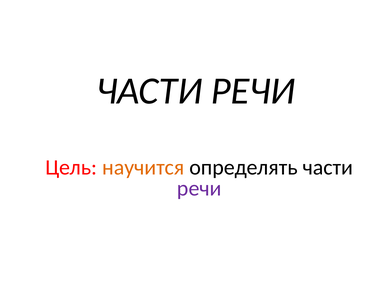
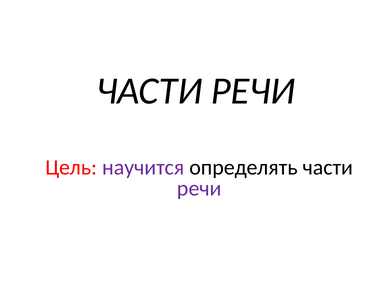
научится colour: orange -> purple
